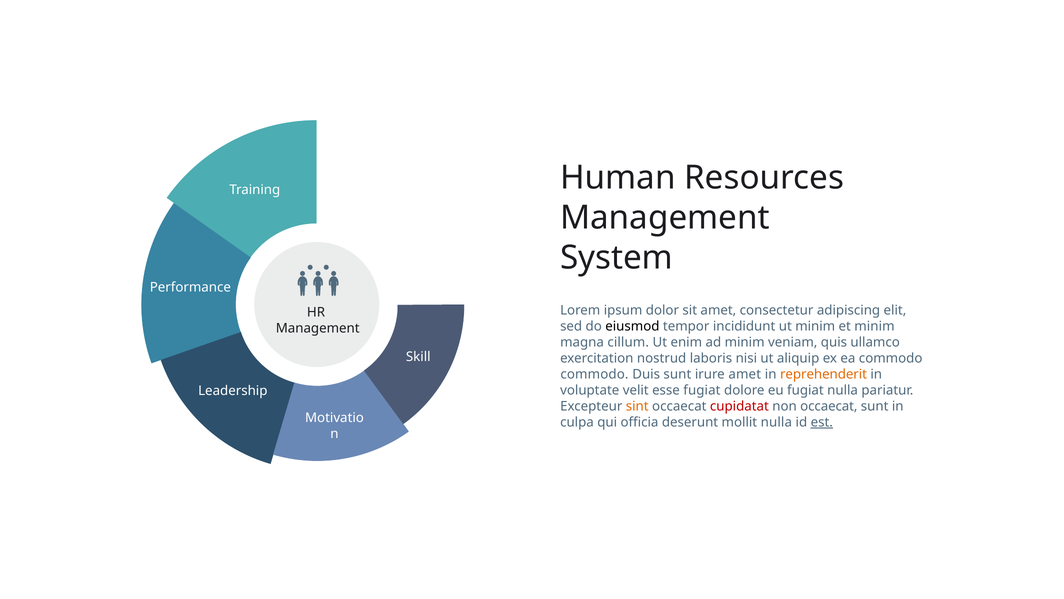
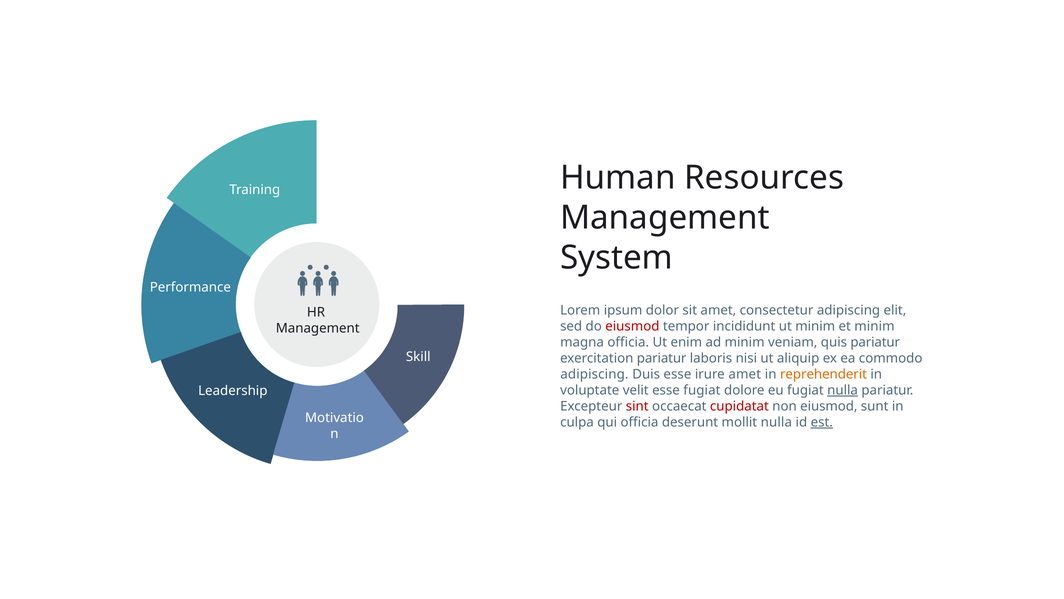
eiusmod at (632, 326) colour: black -> red
magna cillum: cillum -> officia
quis ullamco: ullamco -> pariatur
exercitation nostrud: nostrud -> pariatur
commodo at (594, 374): commodo -> adipiscing
Duis sunt: sunt -> esse
nulla at (843, 390) underline: none -> present
sint colour: orange -> red
non occaecat: occaecat -> eiusmod
